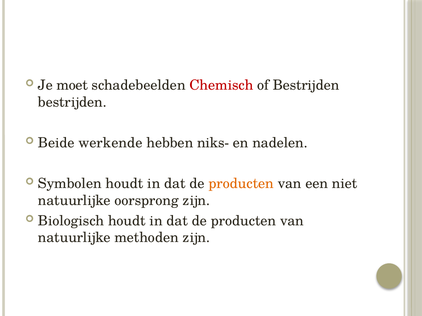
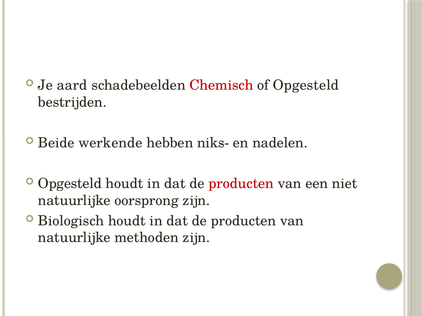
moet: moet -> aard
of Bestrijden: Bestrijden -> Opgesteld
Symbolen at (70, 184): Symbolen -> Opgesteld
producten at (241, 184) colour: orange -> red
